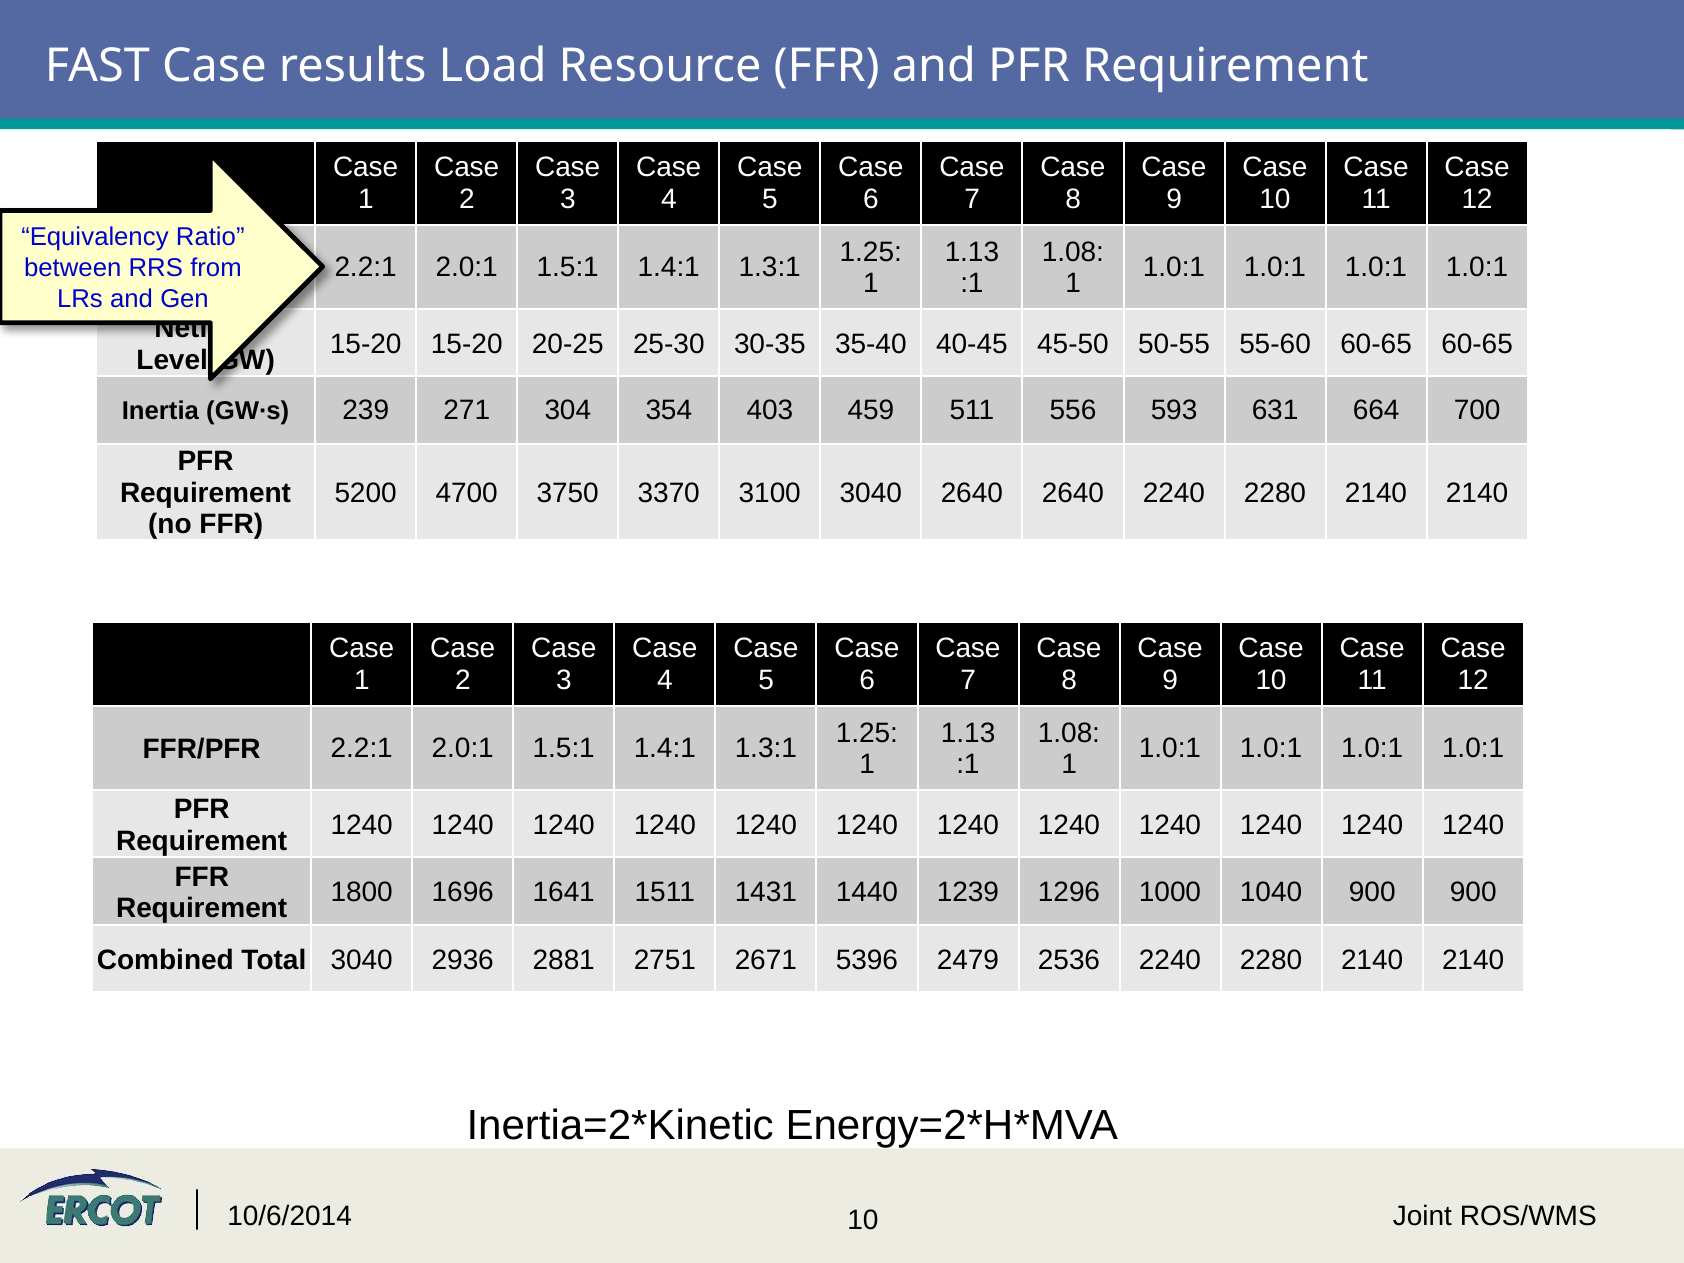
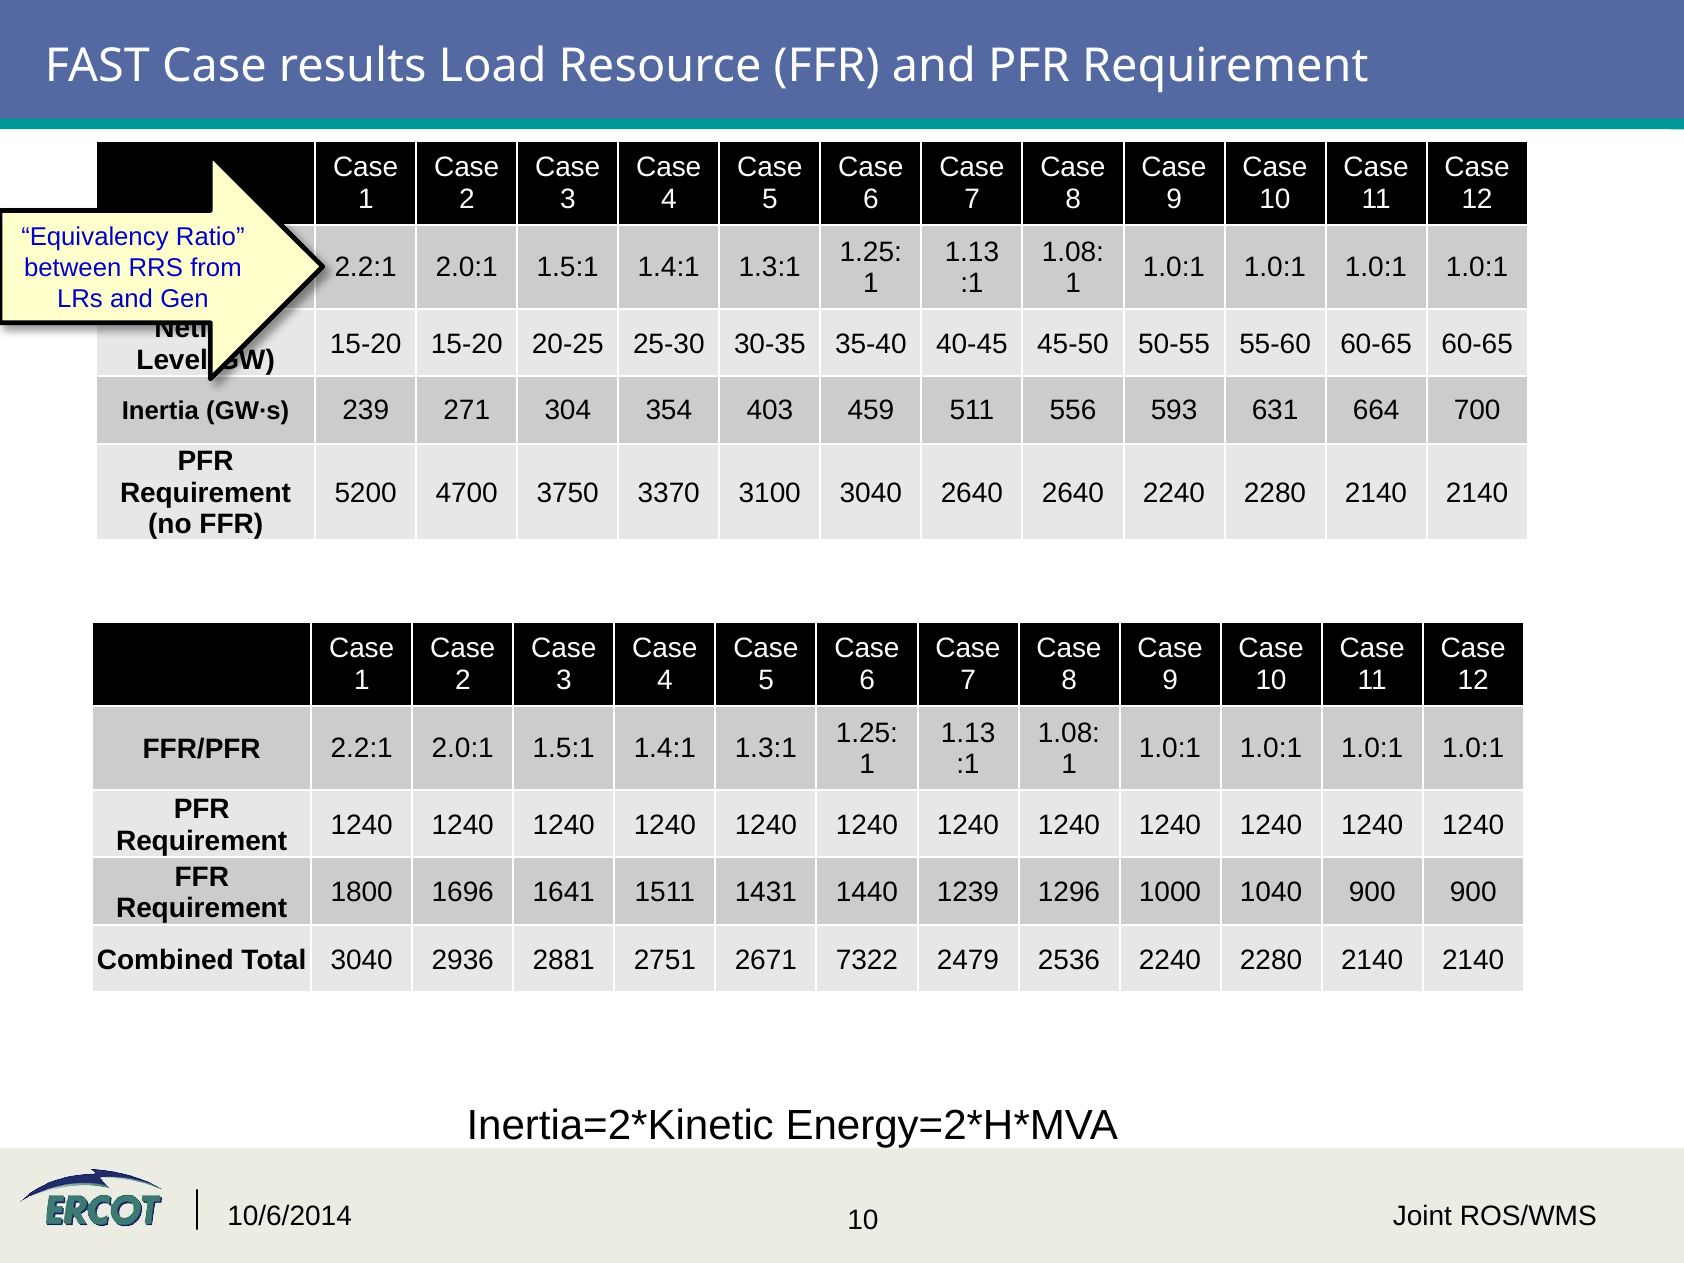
5396: 5396 -> 7322
